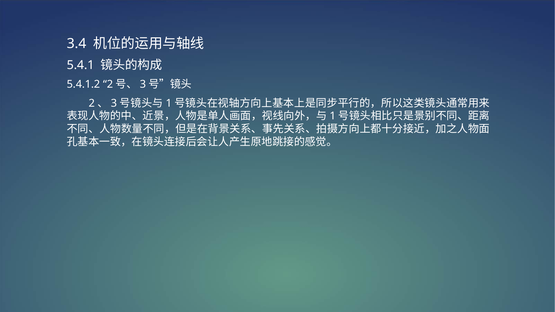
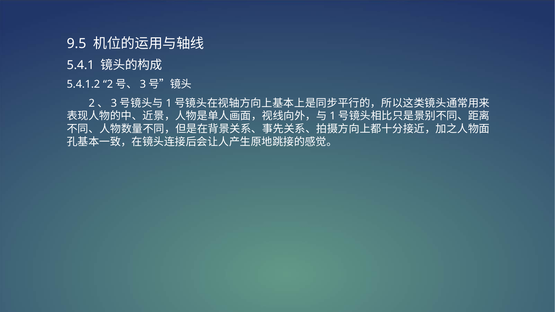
3.4: 3.4 -> 9.5
